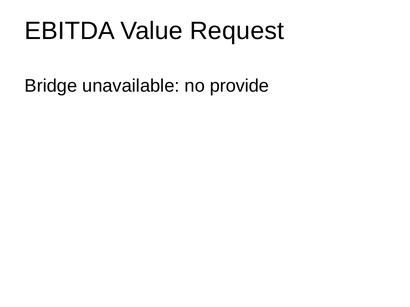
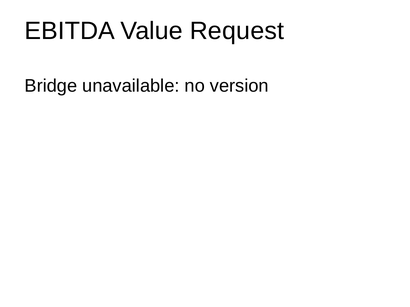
provide: provide -> version
